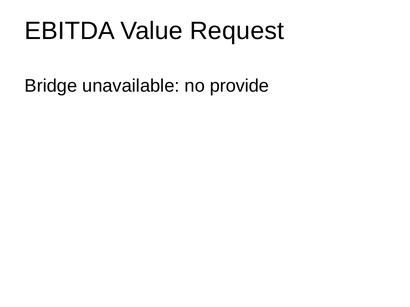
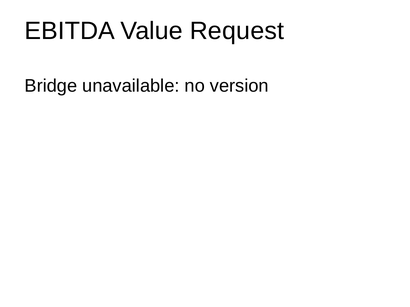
provide: provide -> version
